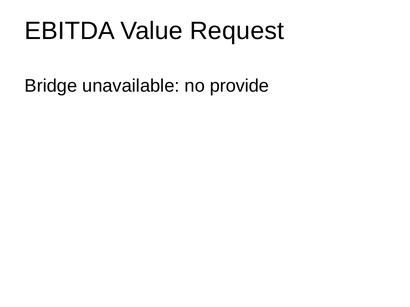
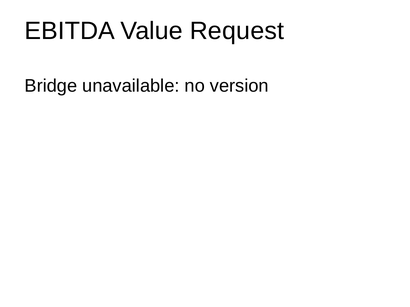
provide: provide -> version
